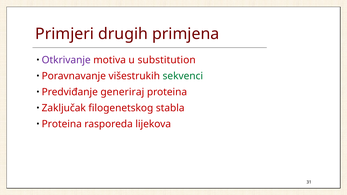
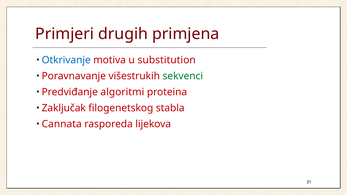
Otkrivanje colour: purple -> blue
generiraj: generiraj -> algoritmi
Proteina at (62, 124): Proteina -> Cannata
